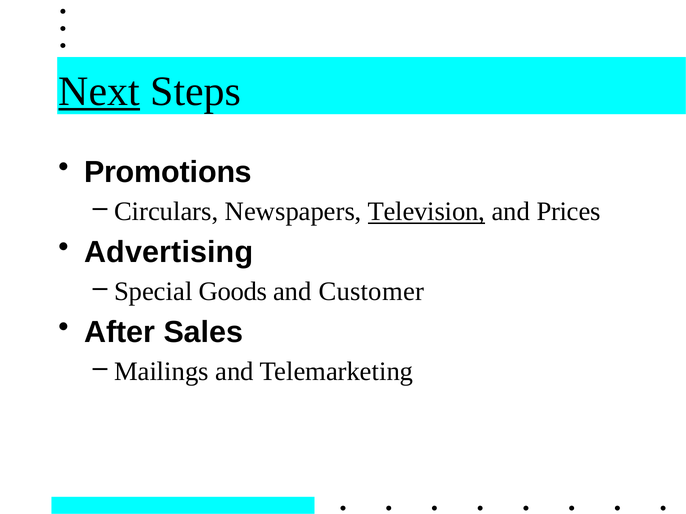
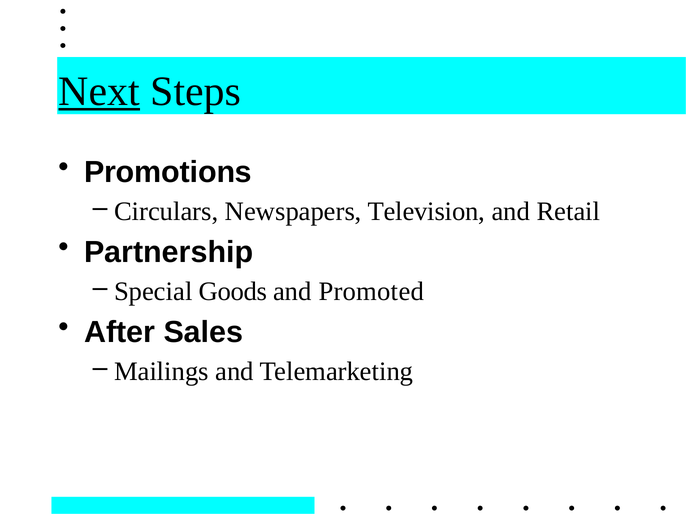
Television underline: present -> none
Prices: Prices -> Retail
Advertising: Advertising -> Partnership
Customer: Customer -> Promoted
